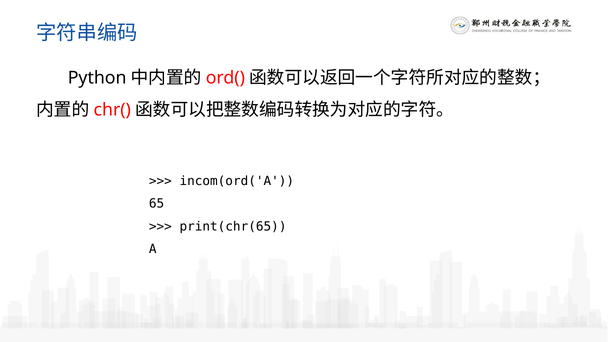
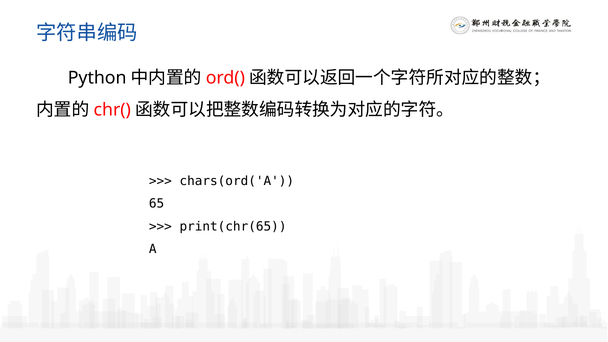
incom(ord('A: incom(ord('A -> chars(ord('A
